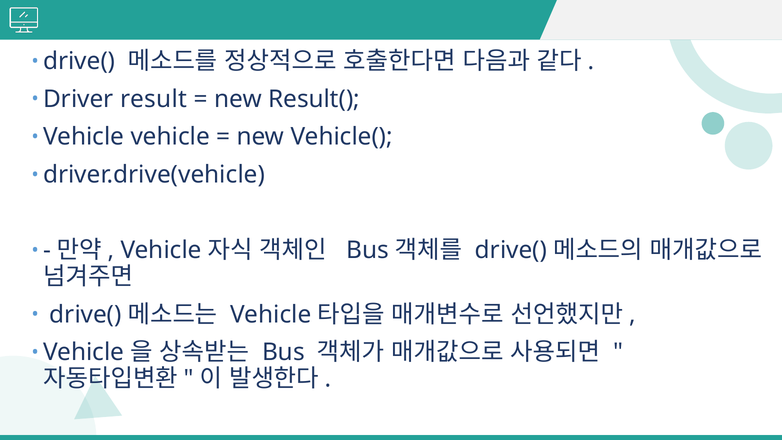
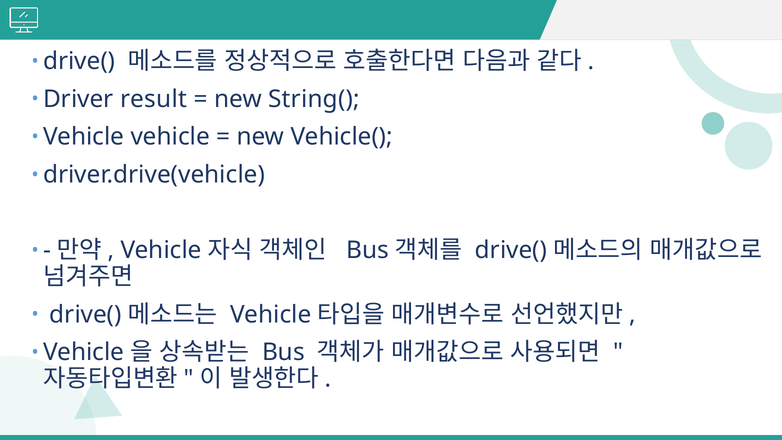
Result(: Result( -> String(
